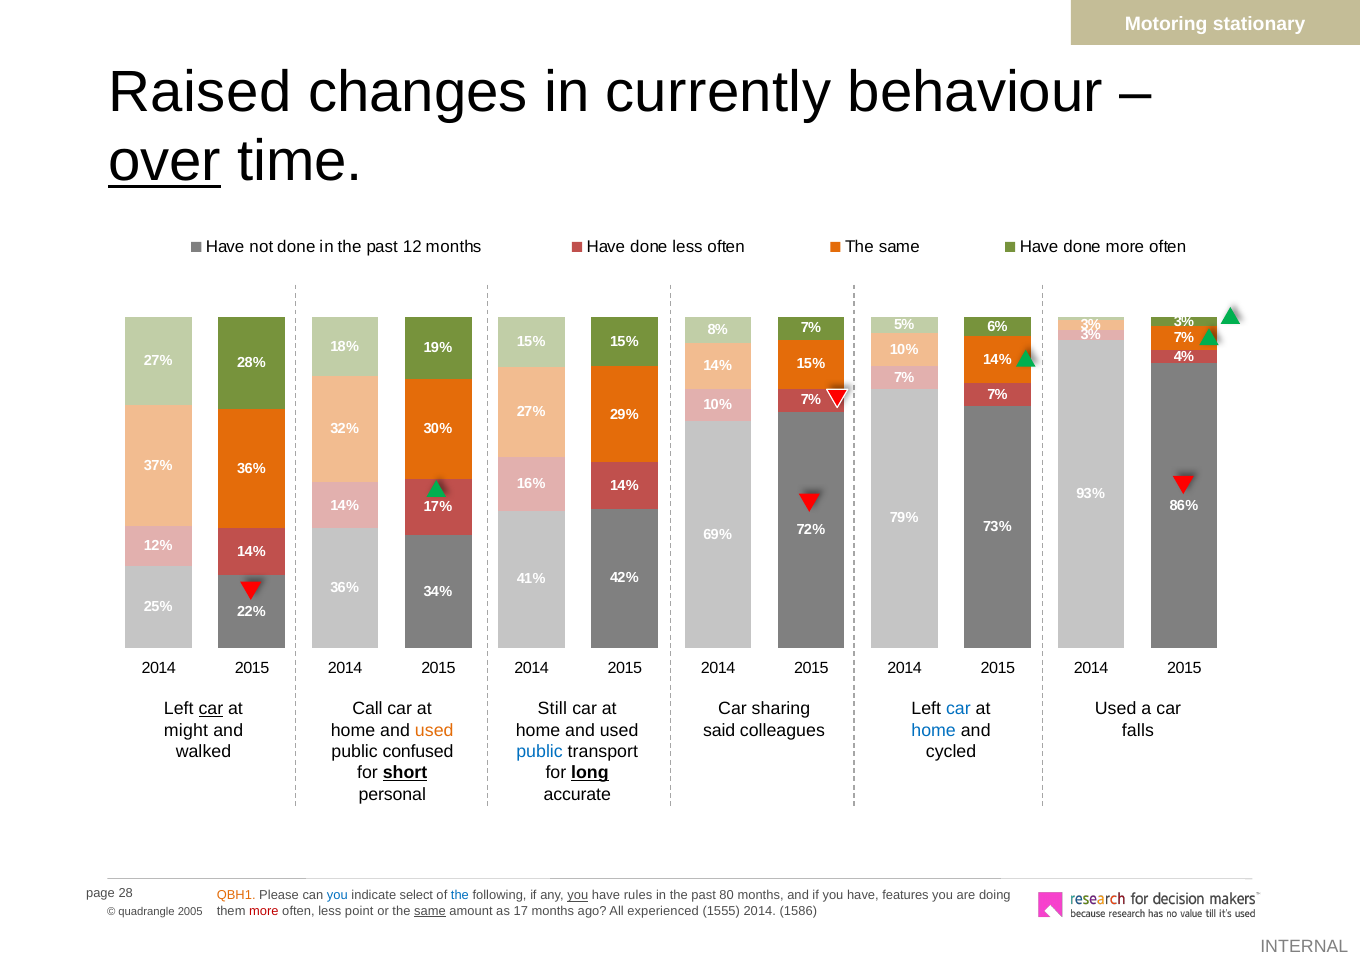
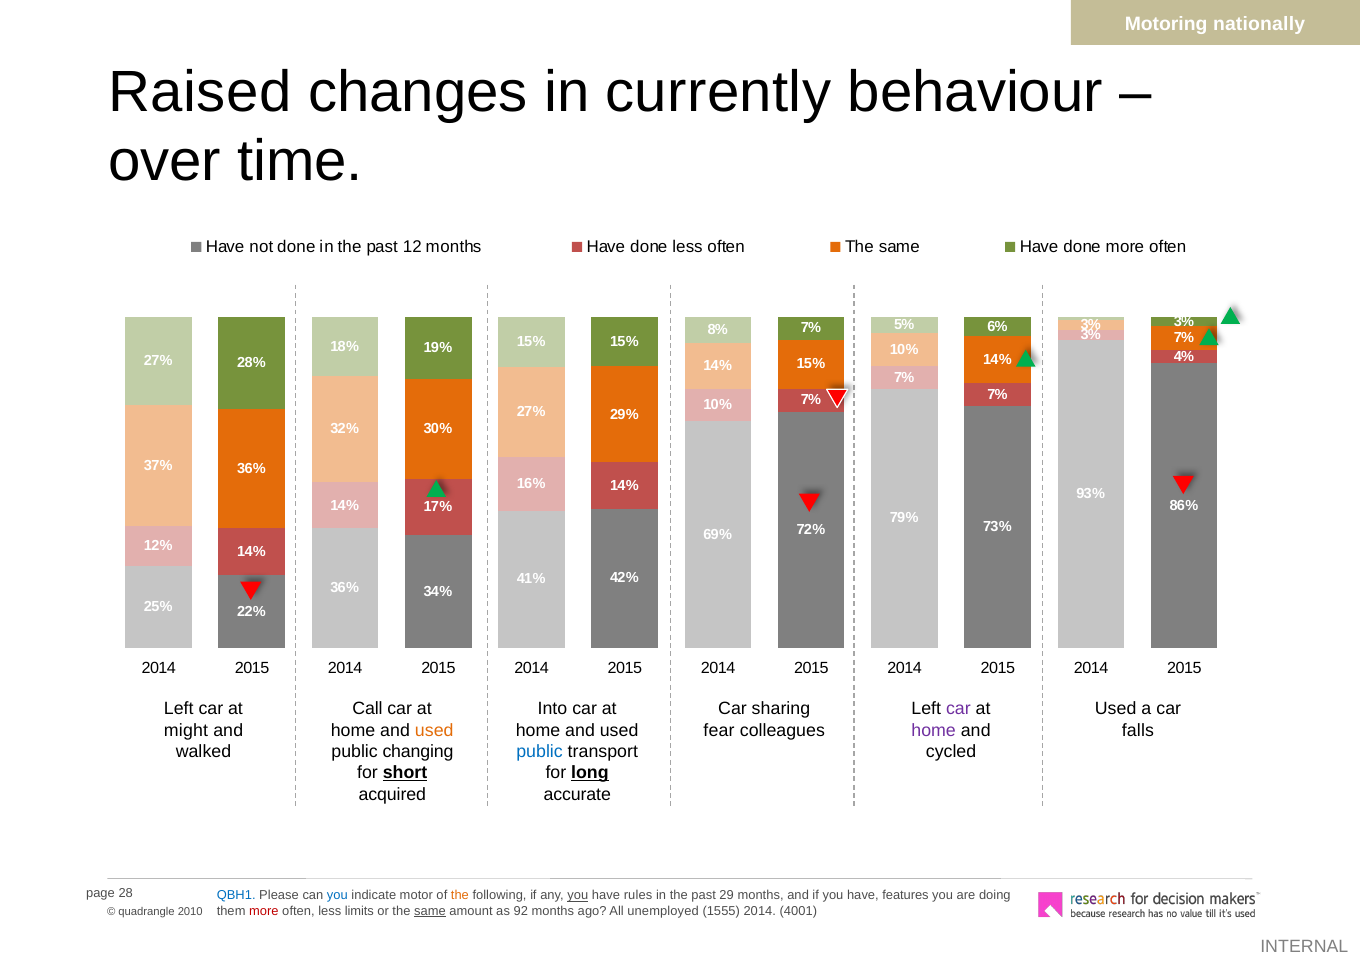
stationary: stationary -> nationally
over underline: present -> none
car at (211, 709) underline: present -> none
Still: Still -> Into
car at (958, 709) colour: blue -> purple
said: said -> fear
home at (934, 730) colour: blue -> purple
confused: confused -> changing
personal: personal -> acquired
QBH1 colour: orange -> blue
select: select -> motor
the at (460, 896) colour: blue -> orange
80: 80 -> 29
point: point -> limits
17: 17 -> 92
experienced: experienced -> unemployed
1586: 1586 -> 4001
2005: 2005 -> 2010
